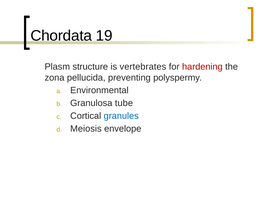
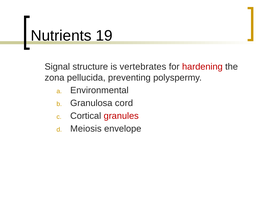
Chordata: Chordata -> Nutrients
Plasm: Plasm -> Signal
tube: tube -> cord
granules colour: blue -> red
